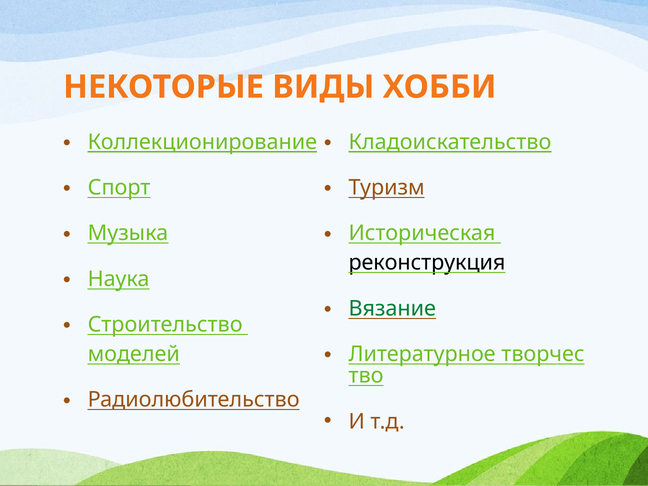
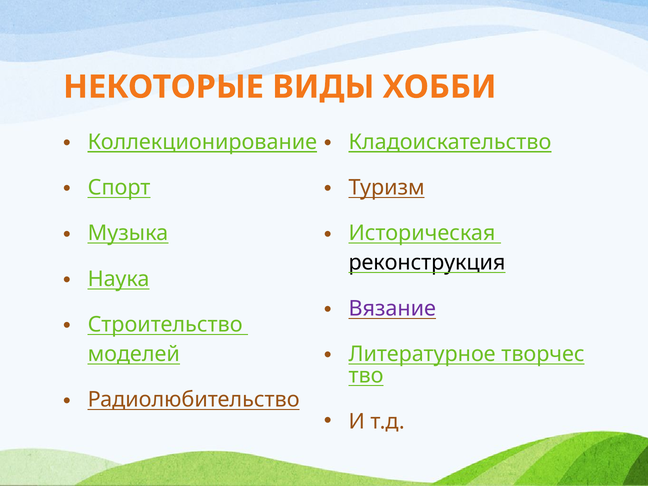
Вязание colour: green -> purple
